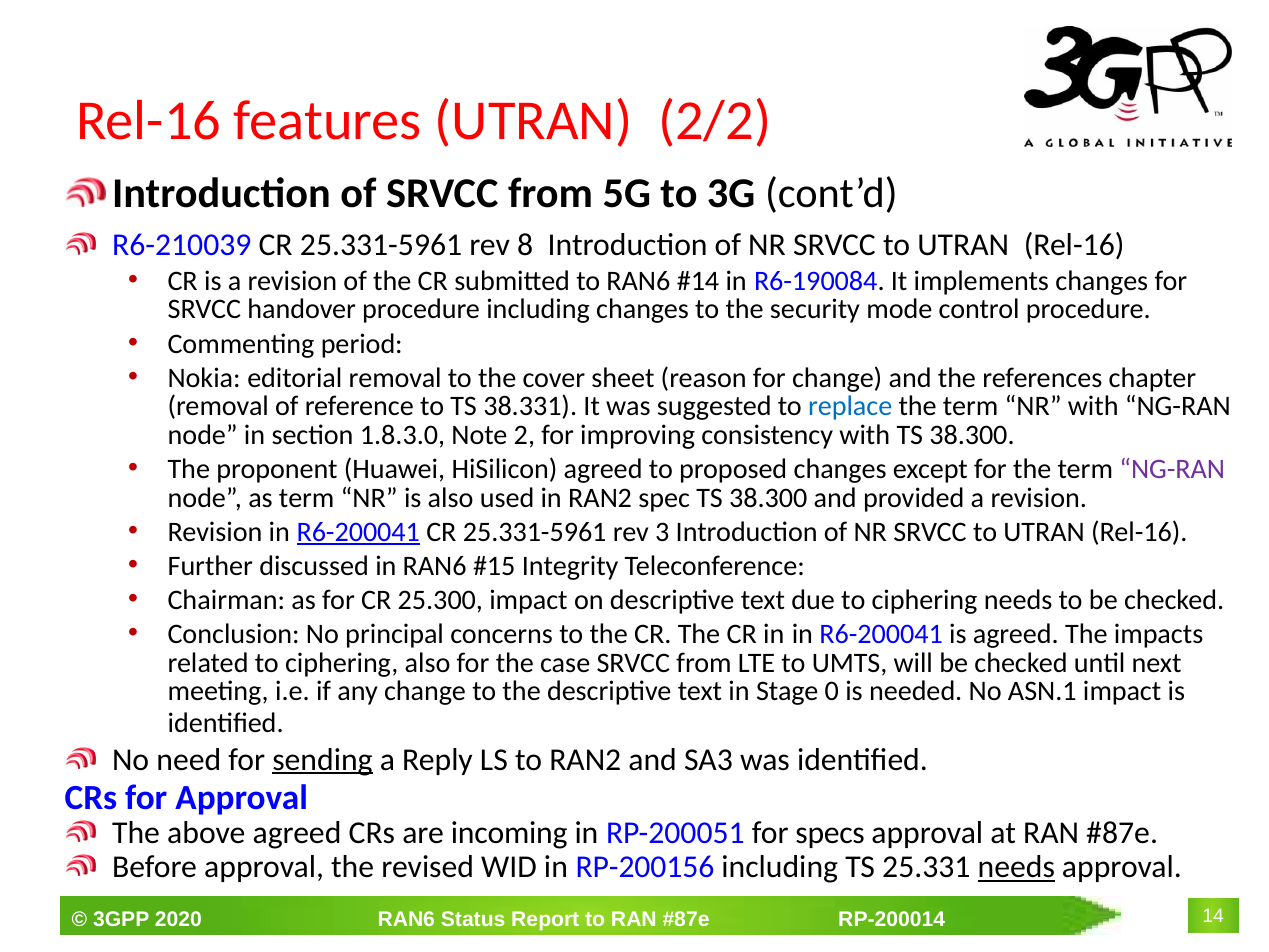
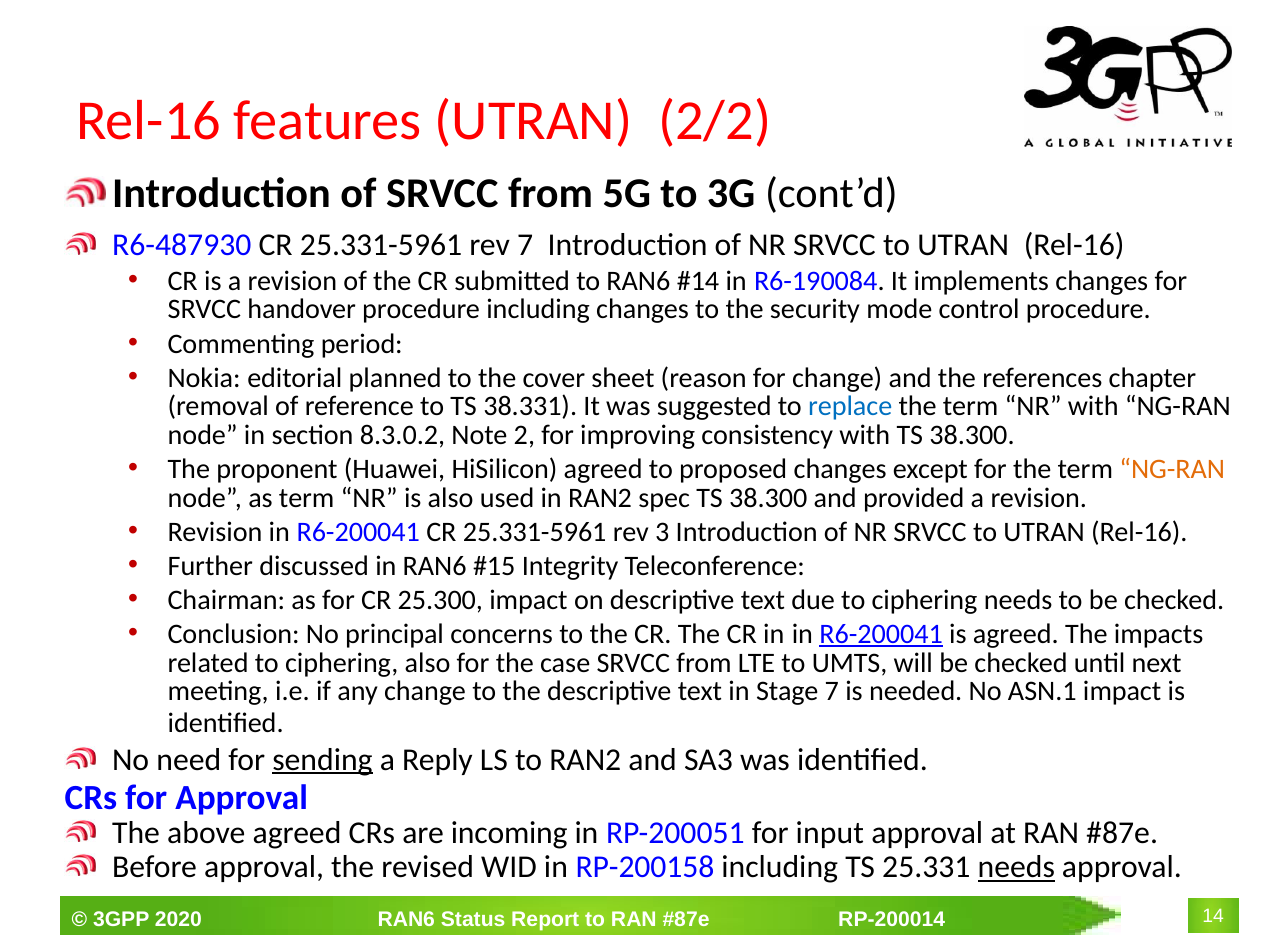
R6-210039: R6-210039 -> R6-487930
rev 8: 8 -> 7
editorial removal: removal -> planned
1.8.3.0: 1.8.3.0 -> 8.3.0.2
NG-RAN at (1172, 469) colour: purple -> orange
R6-200041 at (358, 532) underline: present -> none
R6-200041 at (881, 634) underline: none -> present
Stage 0: 0 -> 7
specs: specs -> input
RP-200156: RP-200156 -> RP-200158
